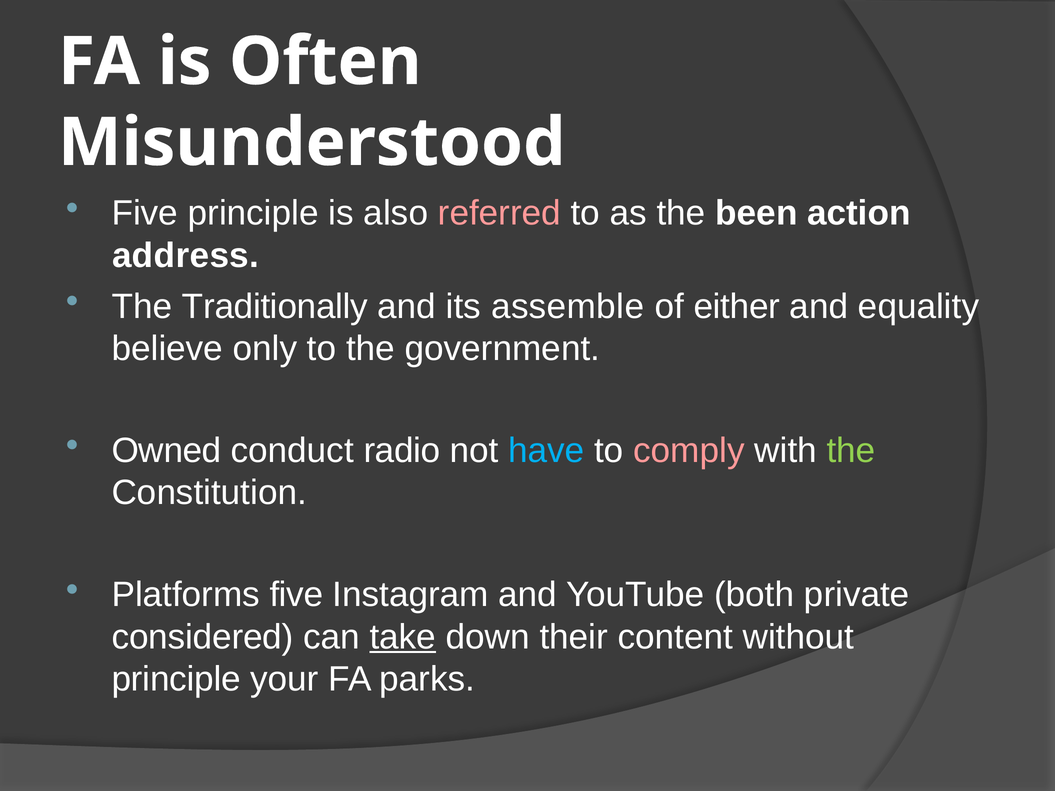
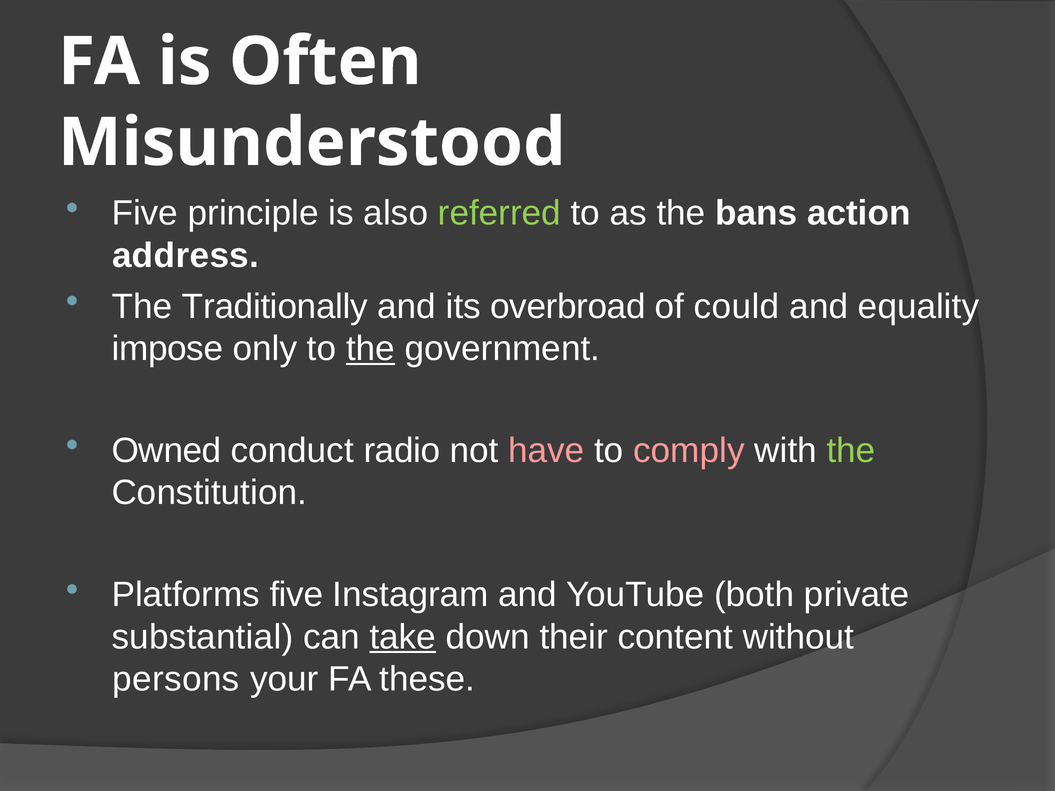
referred colour: pink -> light green
been: been -> bans
assemble: assemble -> overbroad
either: either -> could
believe: believe -> impose
the at (370, 349) underline: none -> present
have colour: light blue -> pink
considered: considered -> substantial
principle at (176, 679): principle -> persons
parks: parks -> these
